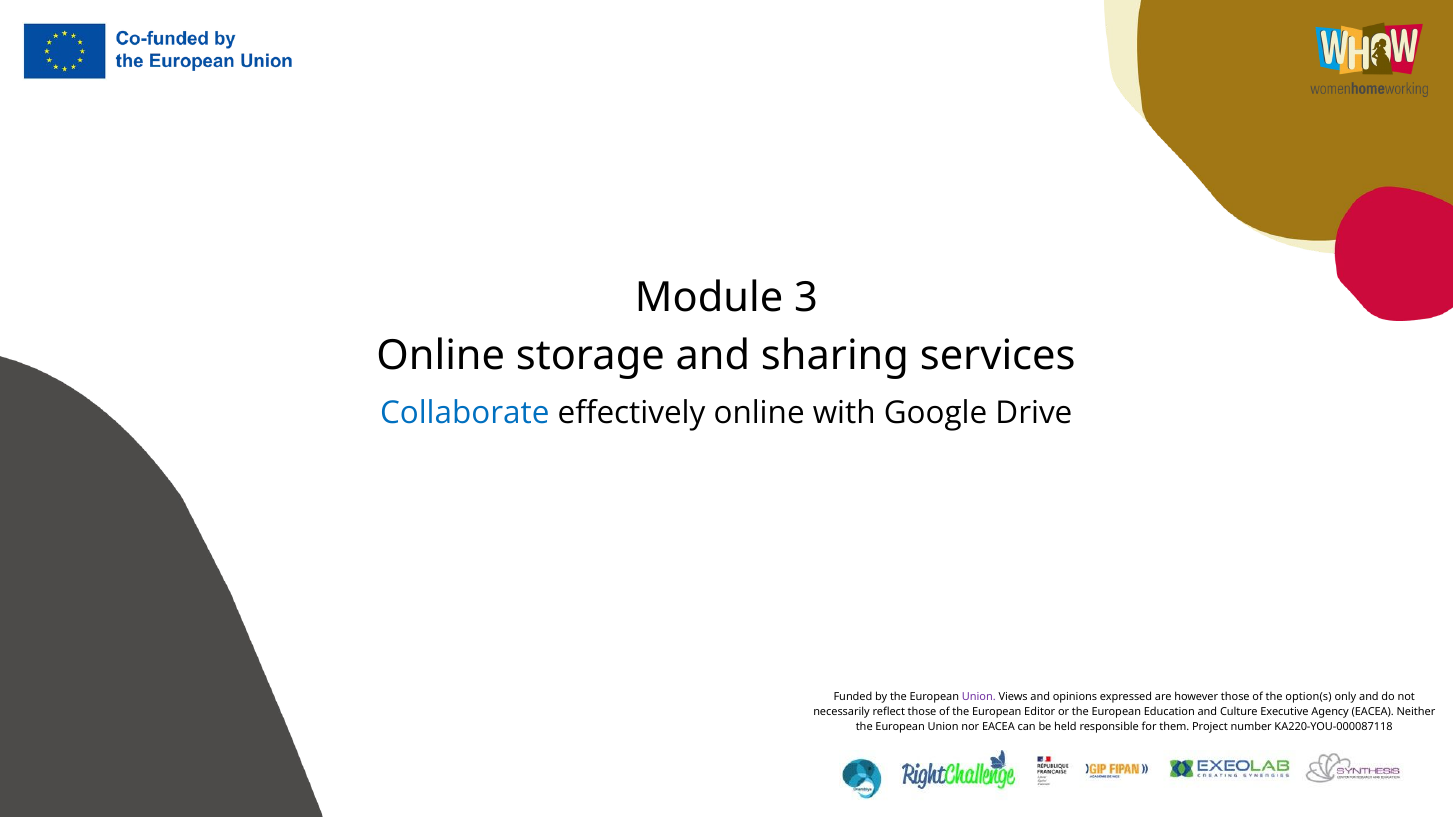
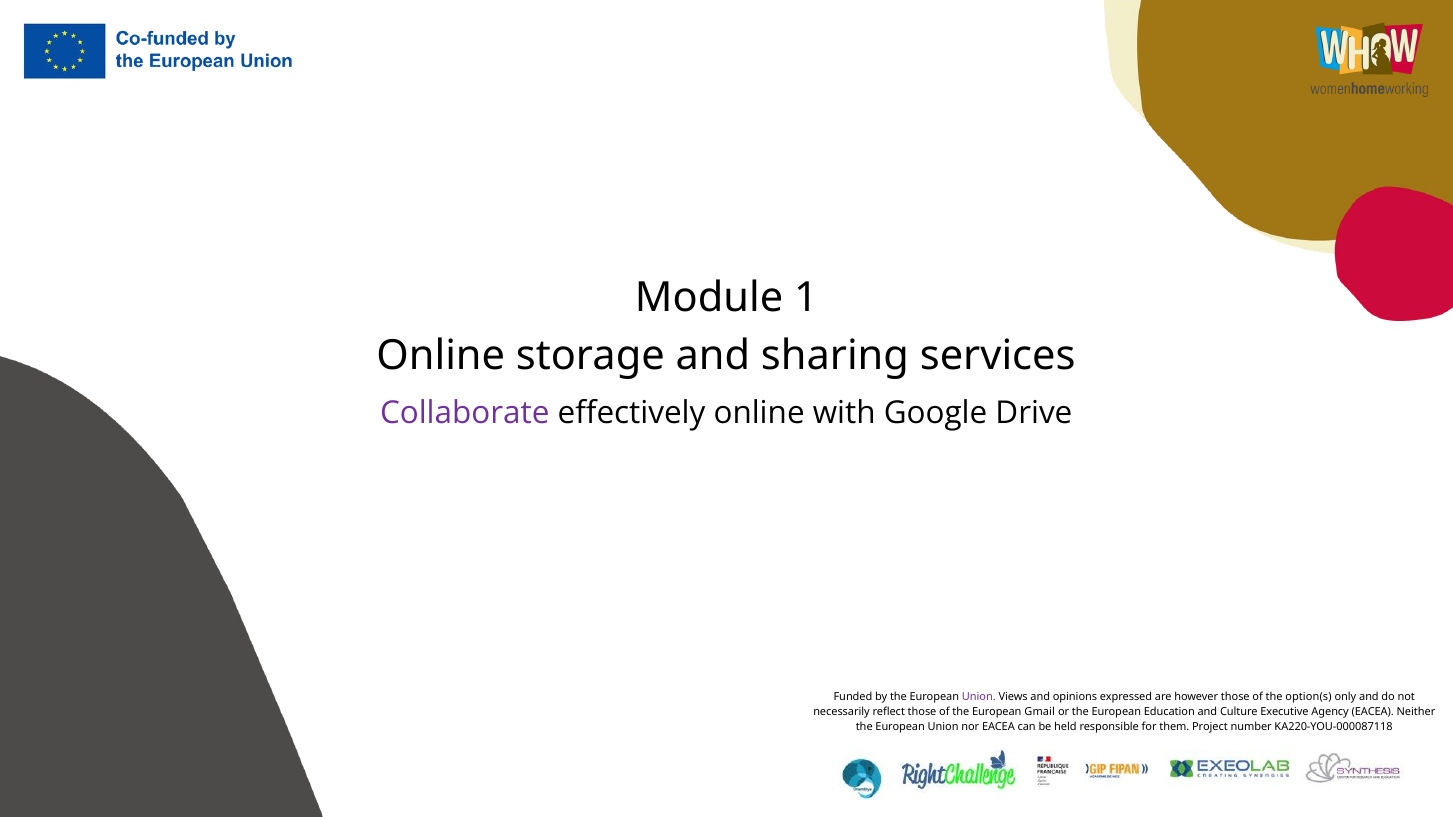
3: 3 -> 1
Collaborate colour: blue -> purple
Editor: Editor -> Gmail
